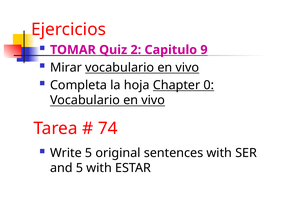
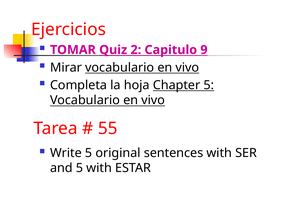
Chapter 0: 0 -> 5
74: 74 -> 55
